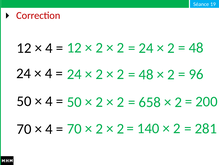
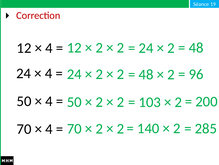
658: 658 -> 103
281: 281 -> 285
